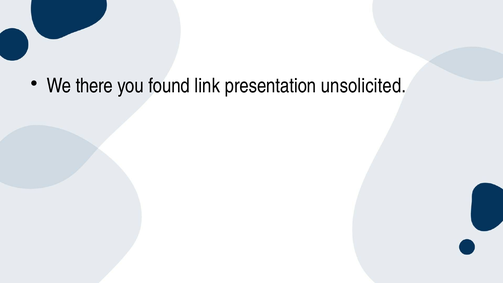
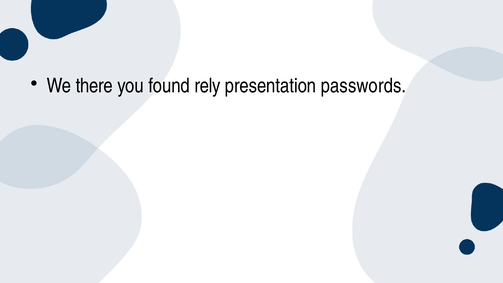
link: link -> rely
unsolicited: unsolicited -> passwords
